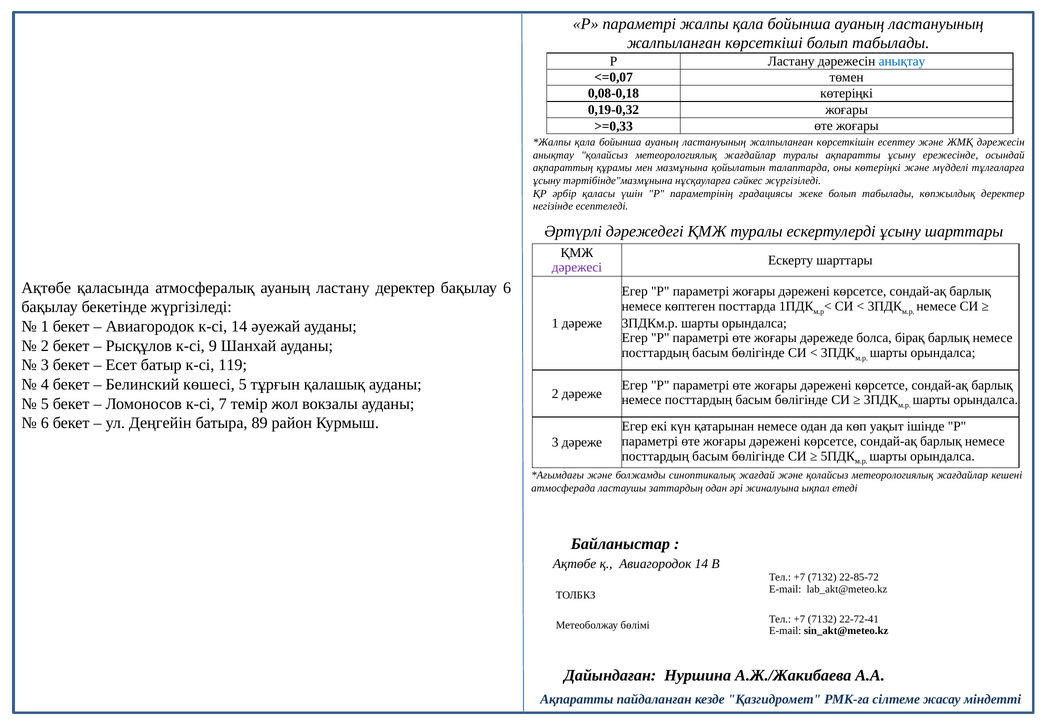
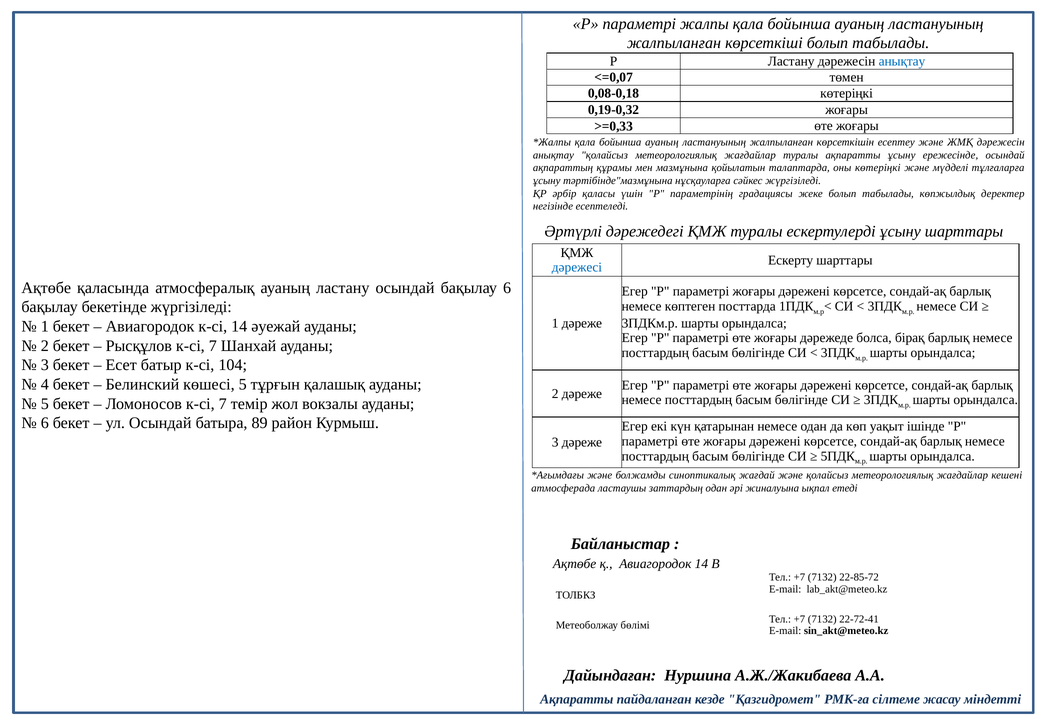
дәрежесі colour: purple -> blue
ластану деректер: деректер -> осындай
Рысқұлов к-сі 9: 9 -> 7
119: 119 -> 104
ул Деңгейін: Деңгейін -> Осындай
